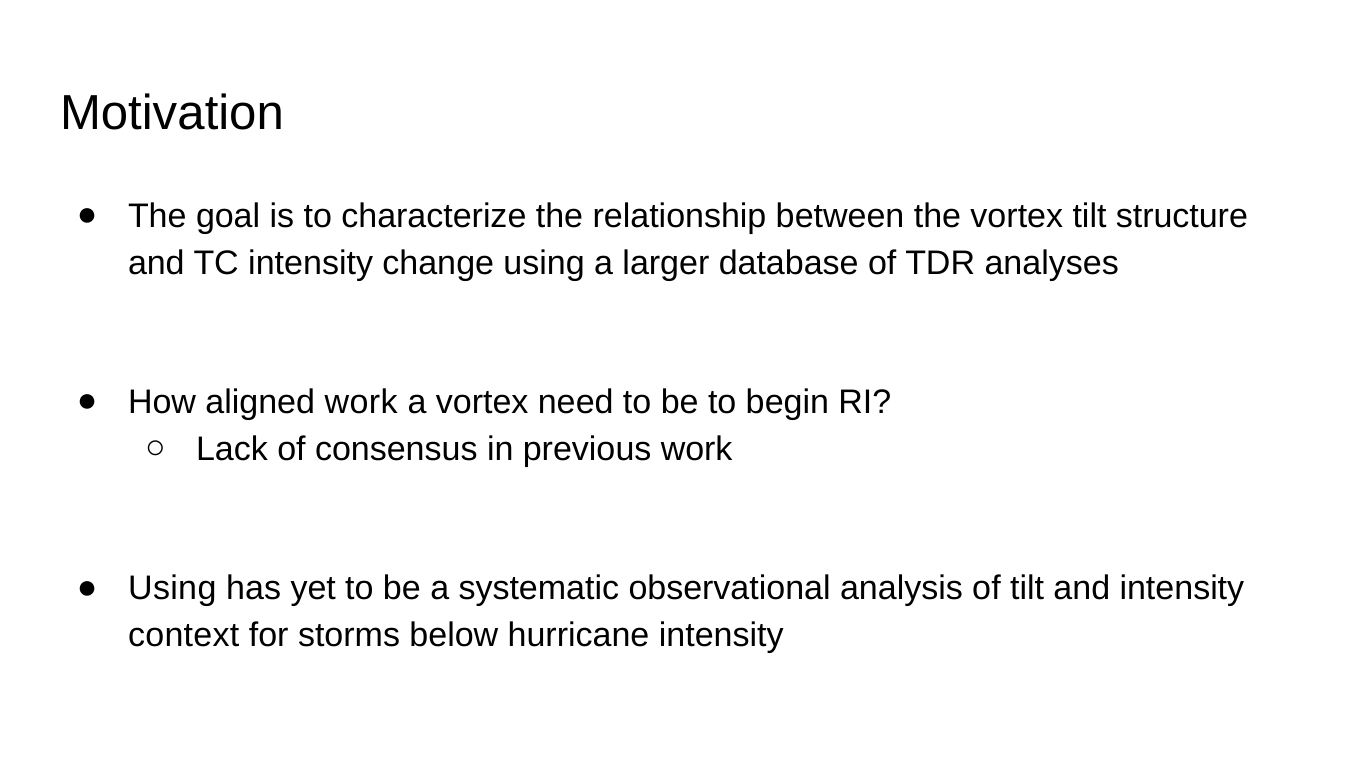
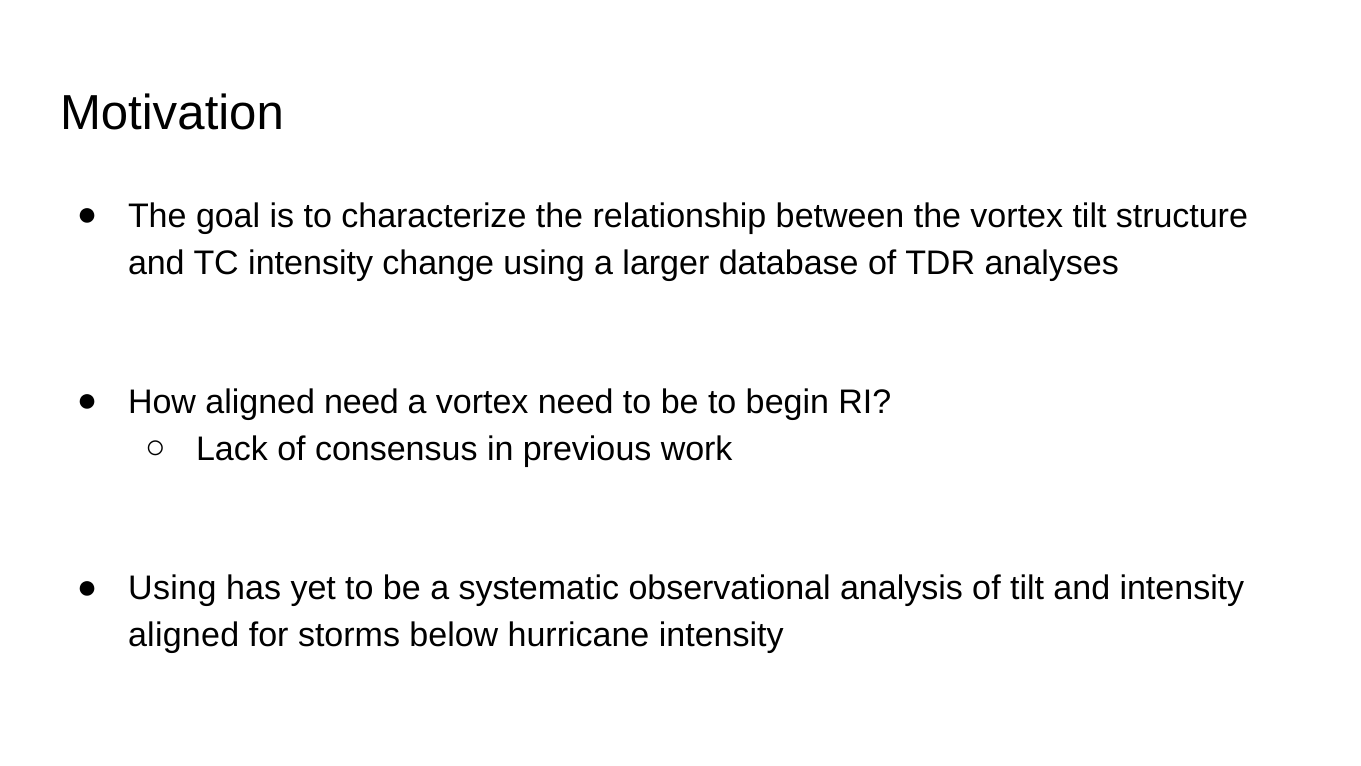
aligned work: work -> need
context at (184, 635): context -> aligned
